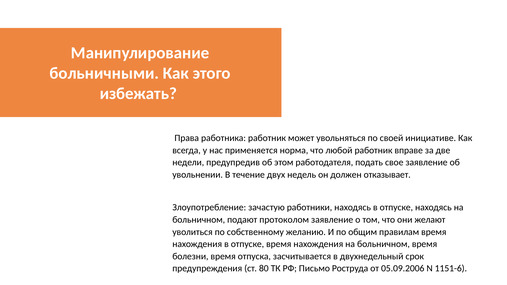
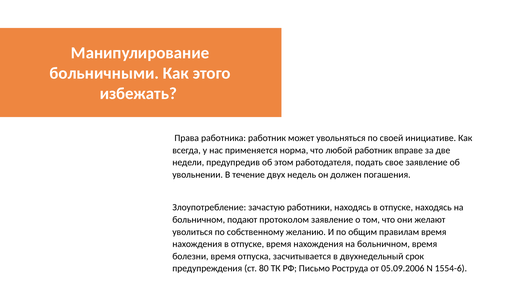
отказывает: отказывает -> погашения
1151-6: 1151-6 -> 1554-6
